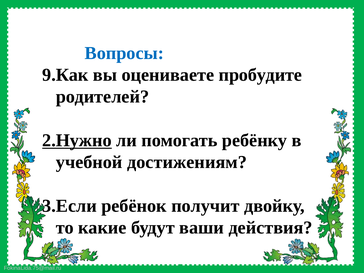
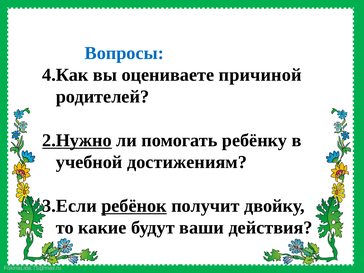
9.Как: 9.Как -> 4.Как
пробудите: пробудите -> причиной
ребёнок underline: none -> present
